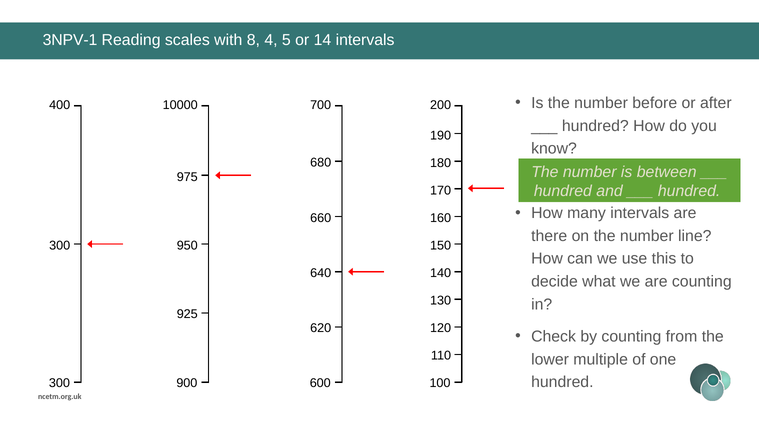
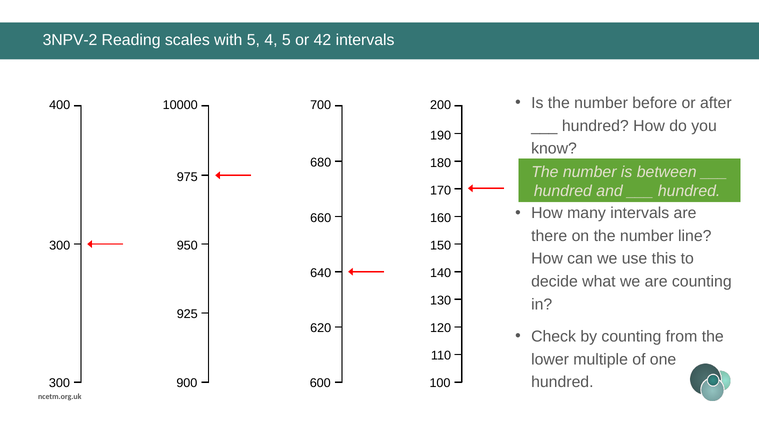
3NPV-1: 3NPV-1 -> 3NPV-2
with 8: 8 -> 5
14: 14 -> 42
